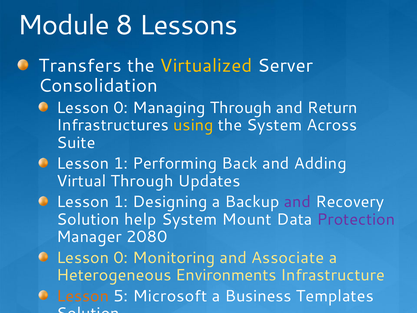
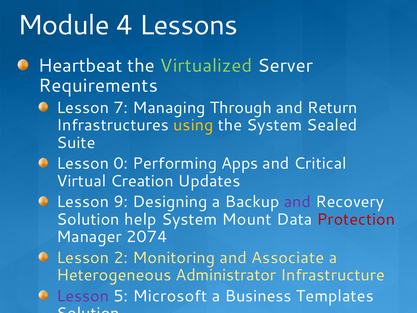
8: 8 -> 4
Transfers: Transfers -> Heartbeat
Virtualized colour: yellow -> light green
Consolidation: Consolidation -> Requirements
0 at (121, 108): 0 -> 7
Across: Across -> Sealed
1 at (121, 163): 1 -> 0
Back: Back -> Apps
Adding: Adding -> Critical
Virtual Through: Through -> Creation
1 at (121, 202): 1 -> 9
Protection colour: purple -> red
2080: 2080 -> 2074
0 at (121, 257): 0 -> 2
Environments: Environments -> Administrator
Lesson at (83, 296) colour: orange -> purple
